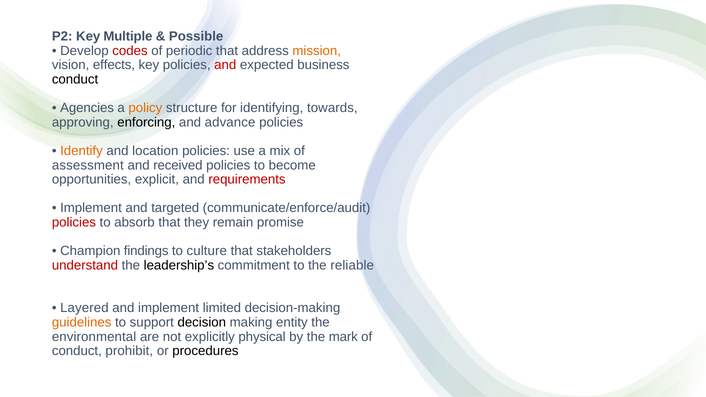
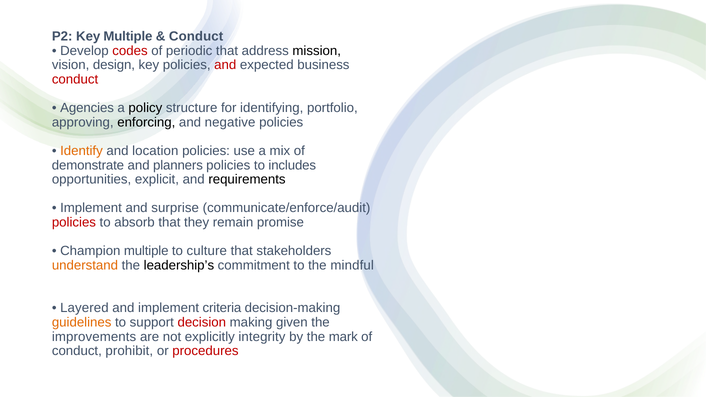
Possible at (196, 37): Possible -> Conduct
mission colour: orange -> black
effects: effects -> design
conduct at (75, 79) colour: black -> red
policy colour: orange -> black
towards: towards -> portfolio
advance: advance -> negative
assessment: assessment -> demonstrate
received: received -> planners
become: become -> includes
requirements colour: red -> black
targeted: targeted -> surprise
Champion findings: findings -> multiple
understand colour: red -> orange
reliable: reliable -> mindful
limited: limited -> criteria
decision colour: black -> red
entity: entity -> given
environmental: environmental -> improvements
physical: physical -> integrity
procedures colour: black -> red
